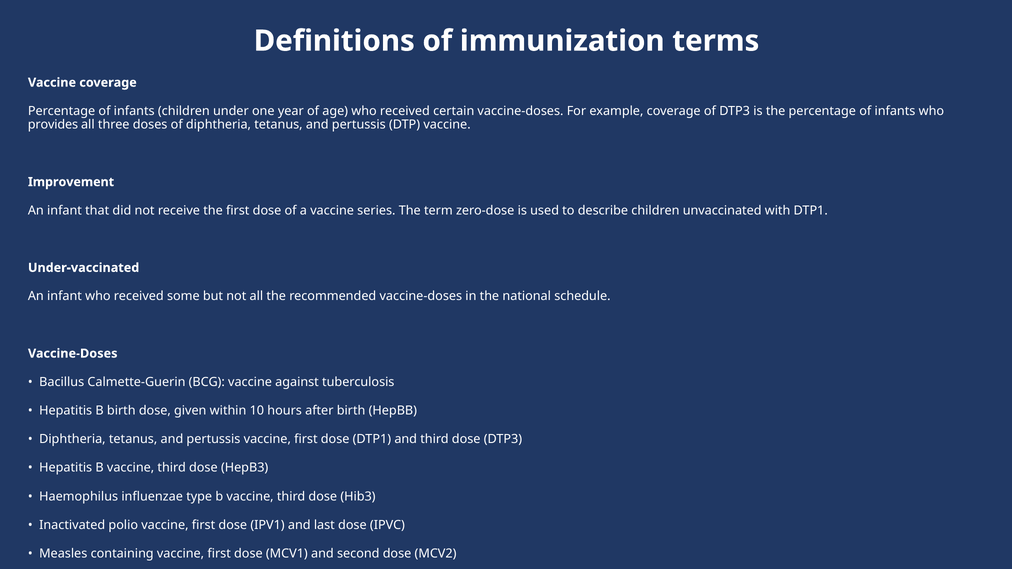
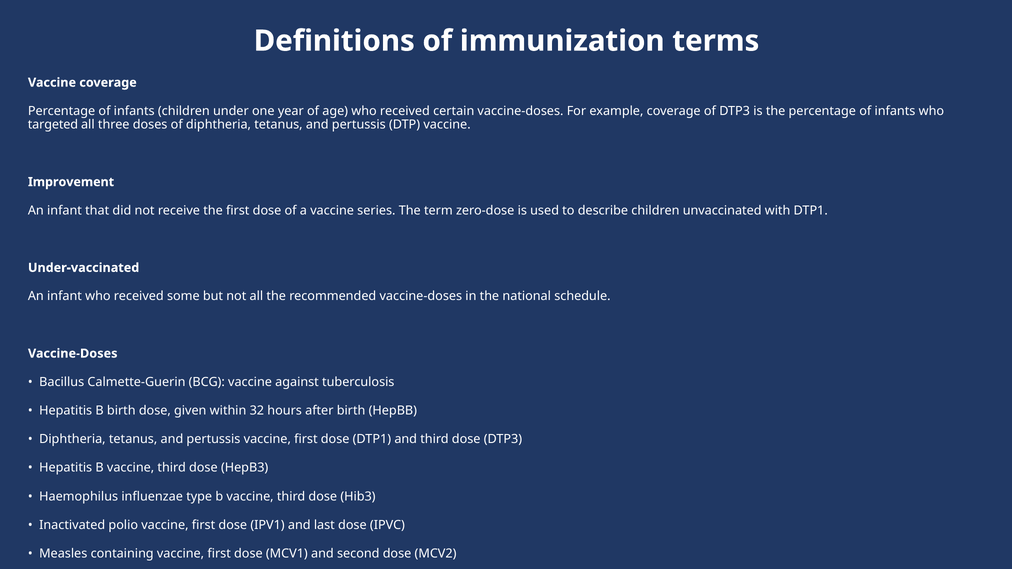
provides: provides -> targeted
10: 10 -> 32
